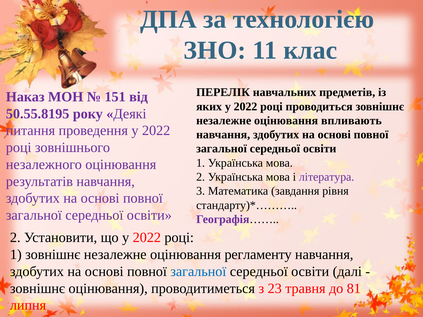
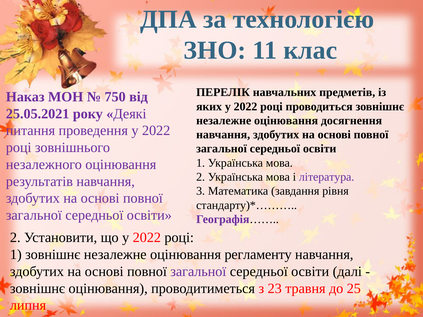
151: 151 -> 750
50.55.8195: 50.55.8195 -> 25.05.2021
впливають: впливають -> досягнення
загальної at (198, 272) colour: blue -> purple
81: 81 -> 25
